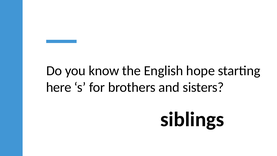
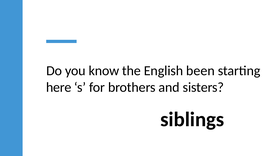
hope: hope -> been
